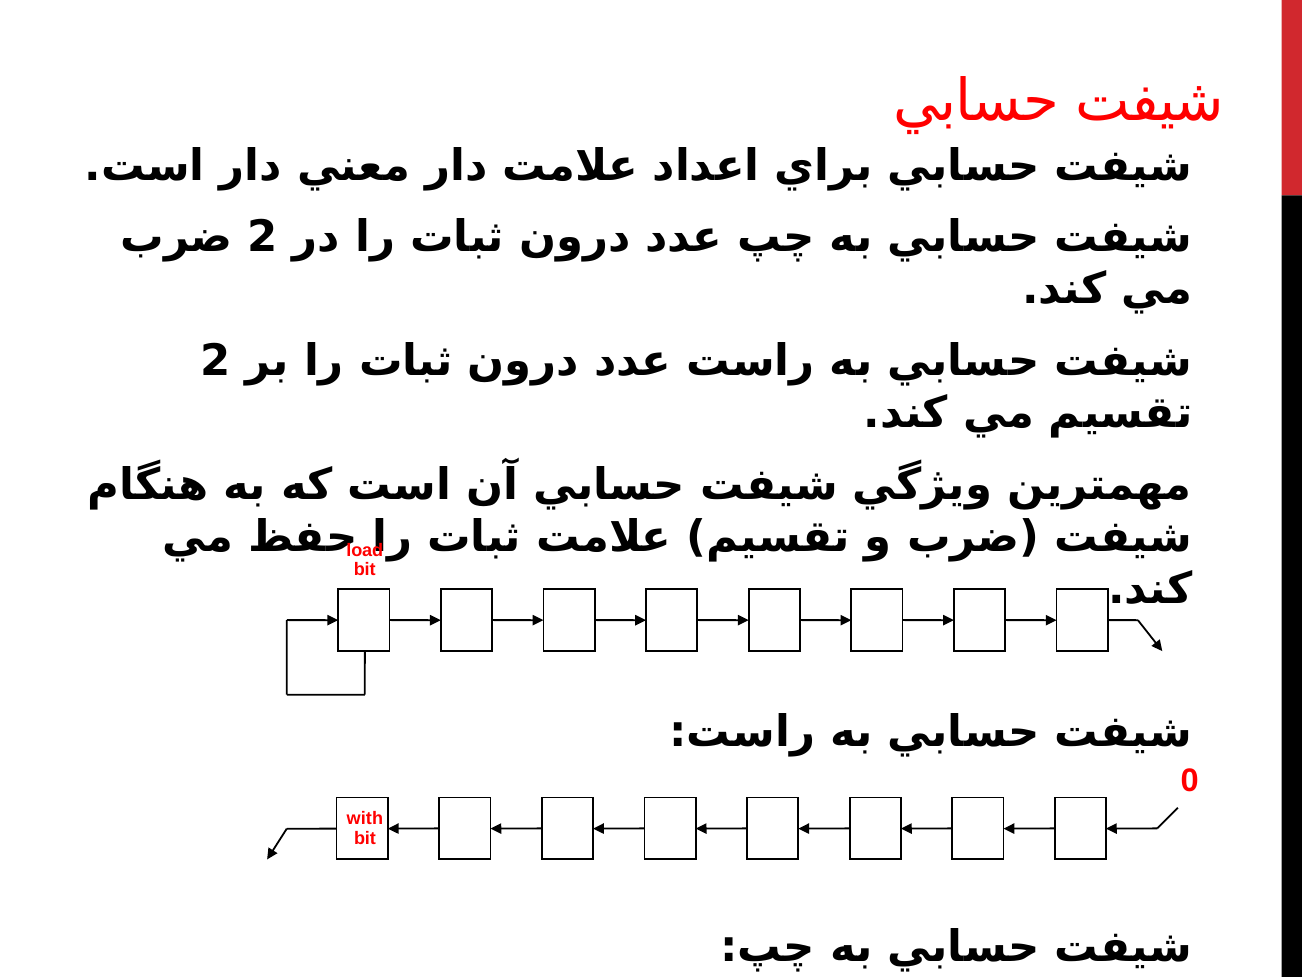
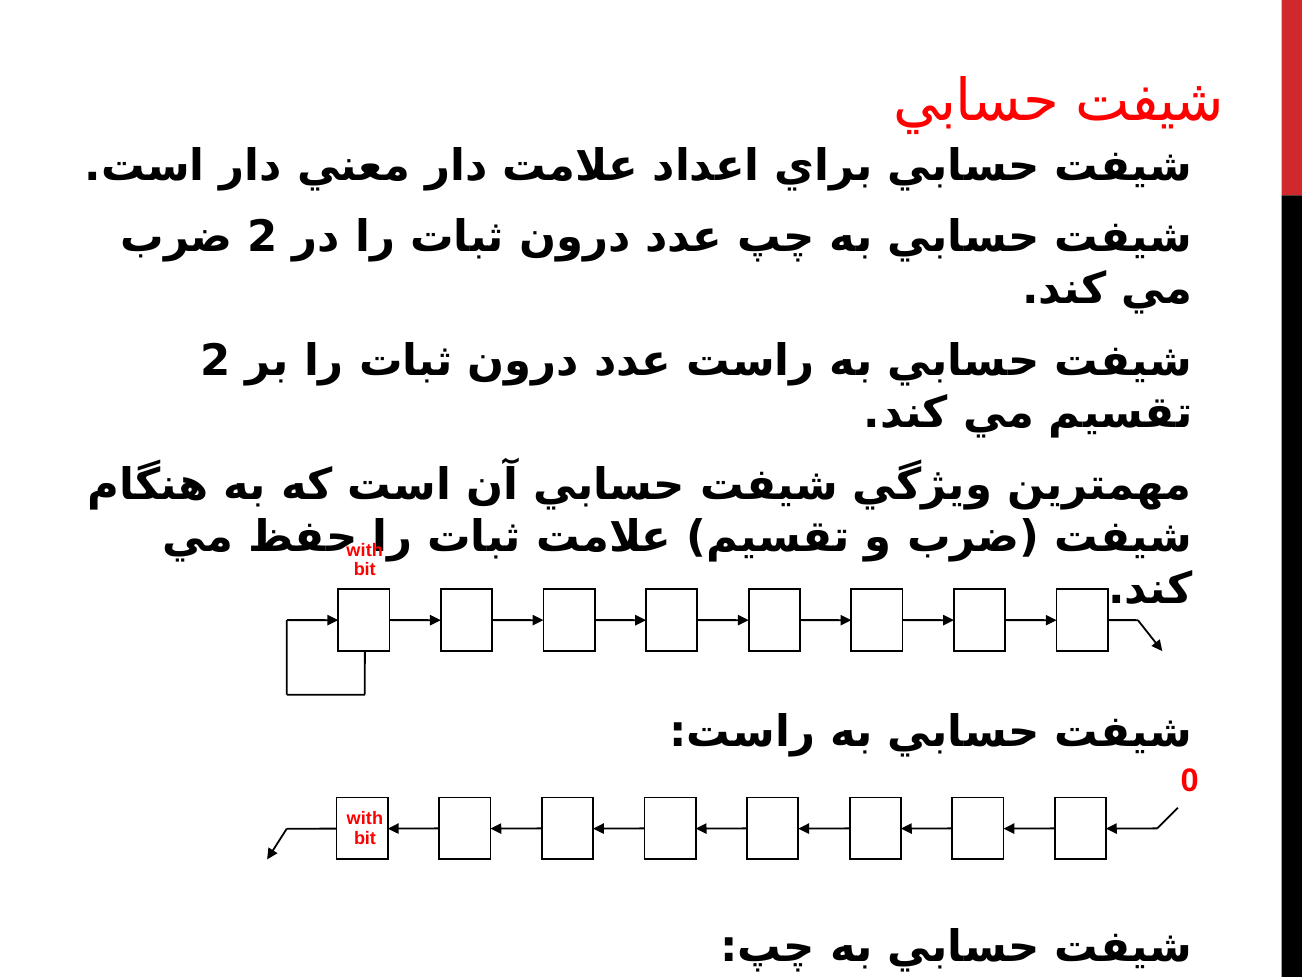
load at (365, 550): load -> with
